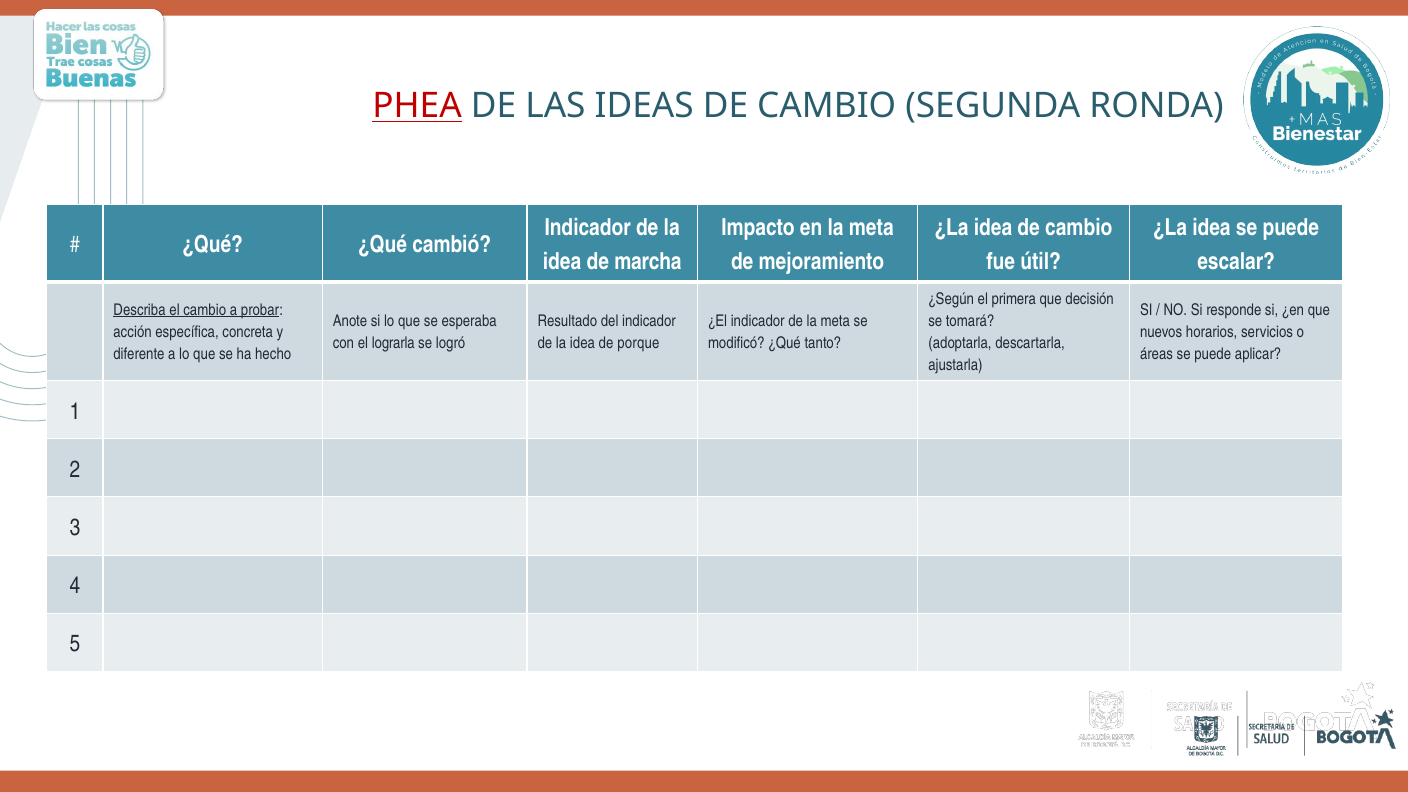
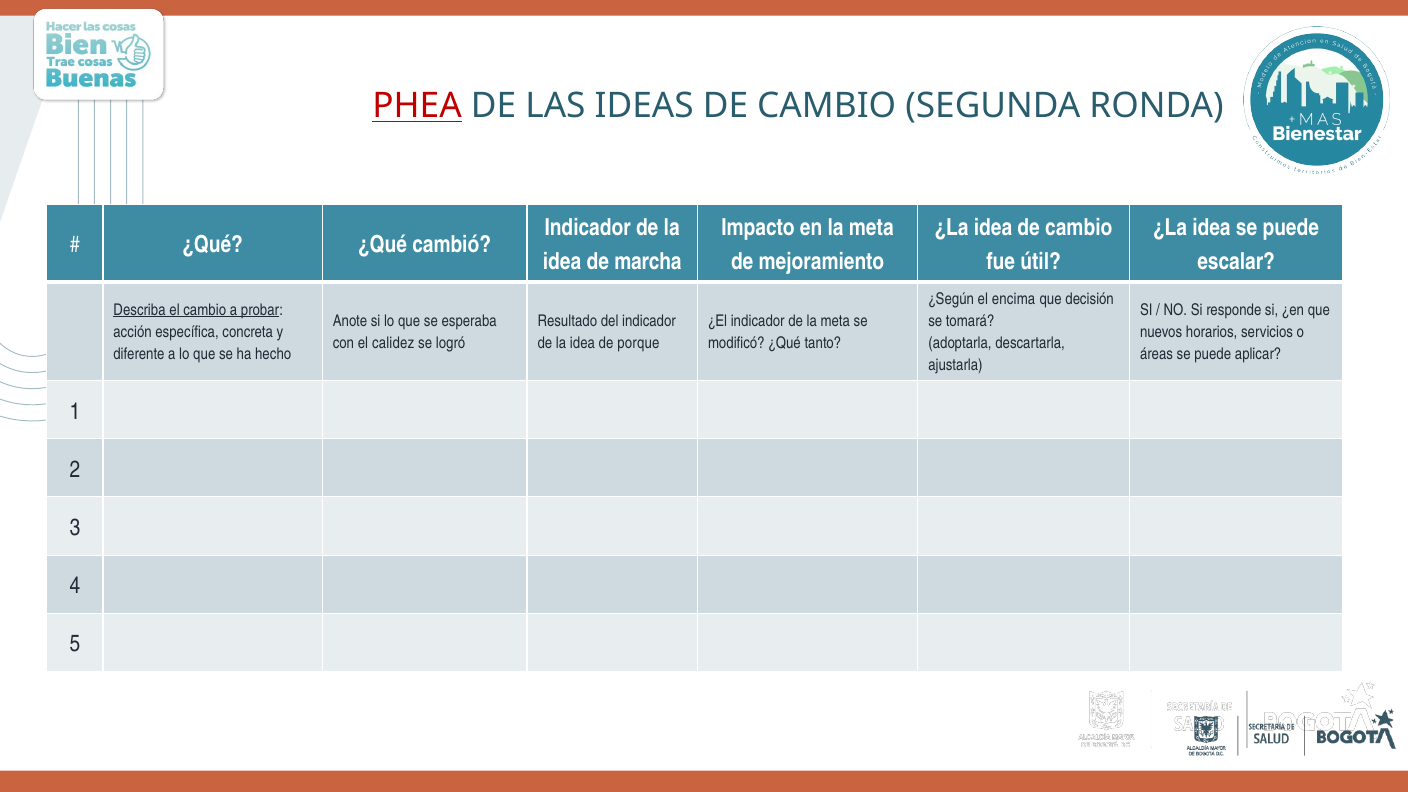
primera: primera -> encima
lograrla: lograrla -> calidez
